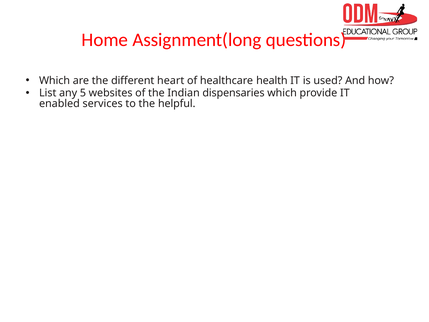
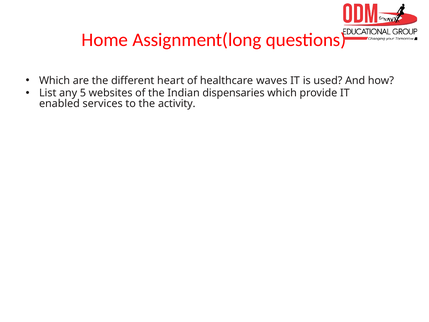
health: health -> waves
helpful: helpful -> activity
